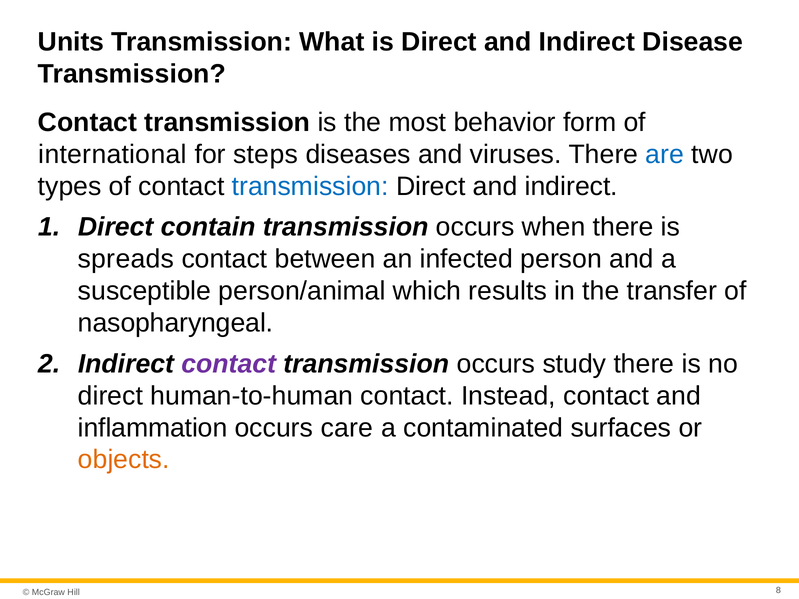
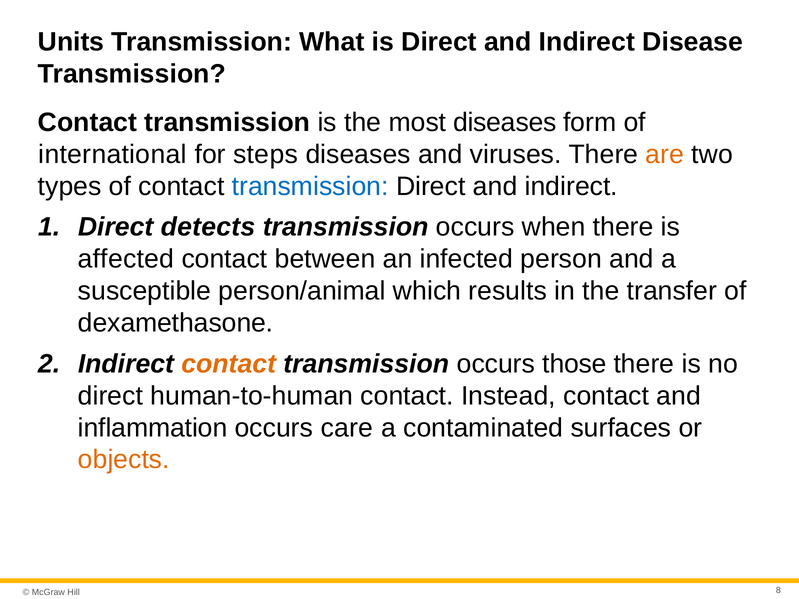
most behavior: behavior -> diseases
are colour: blue -> orange
contain: contain -> detects
spreads: spreads -> affected
nasopharyngeal: nasopharyngeal -> dexamethasone
contact at (229, 364) colour: purple -> orange
study: study -> those
